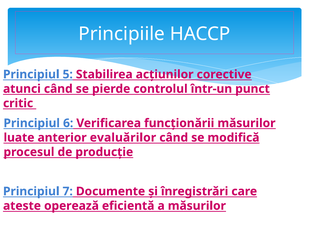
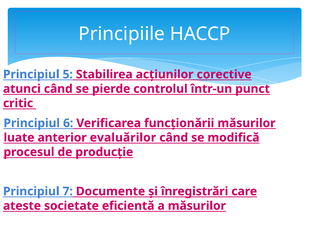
operează: operează -> societate
